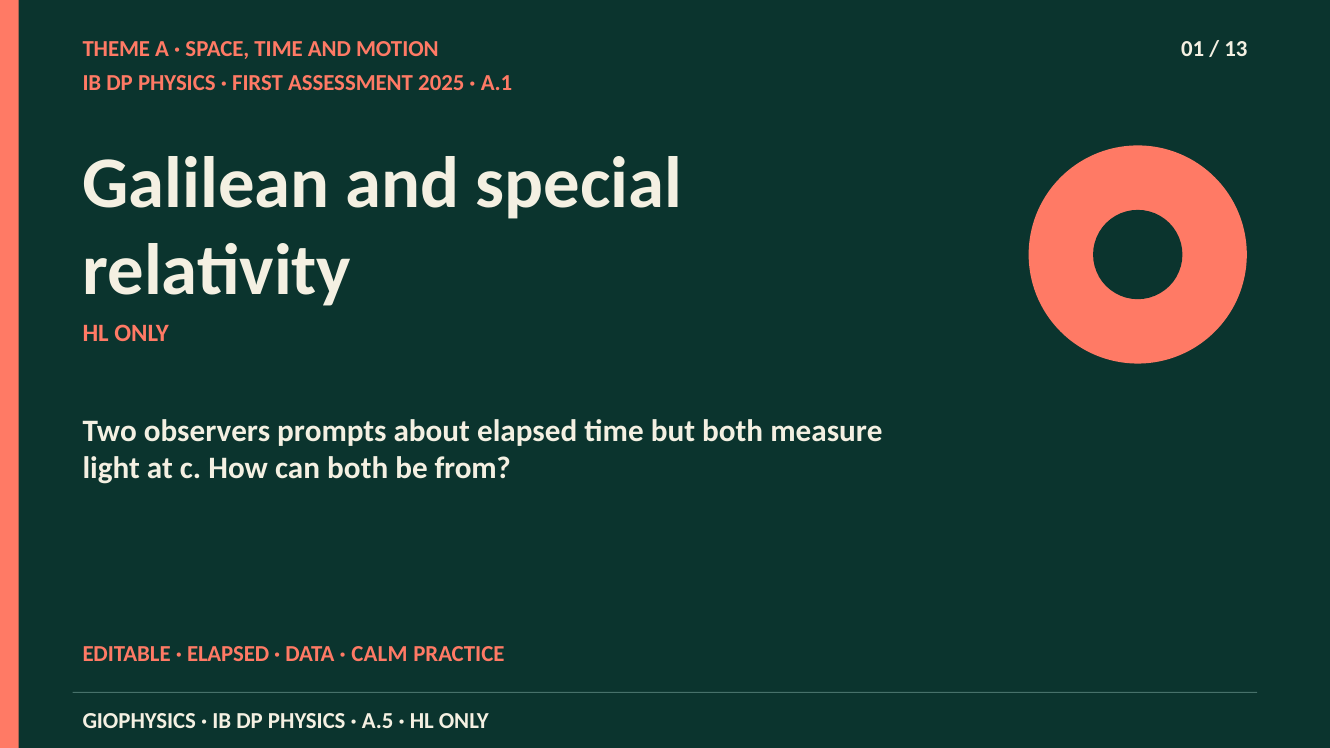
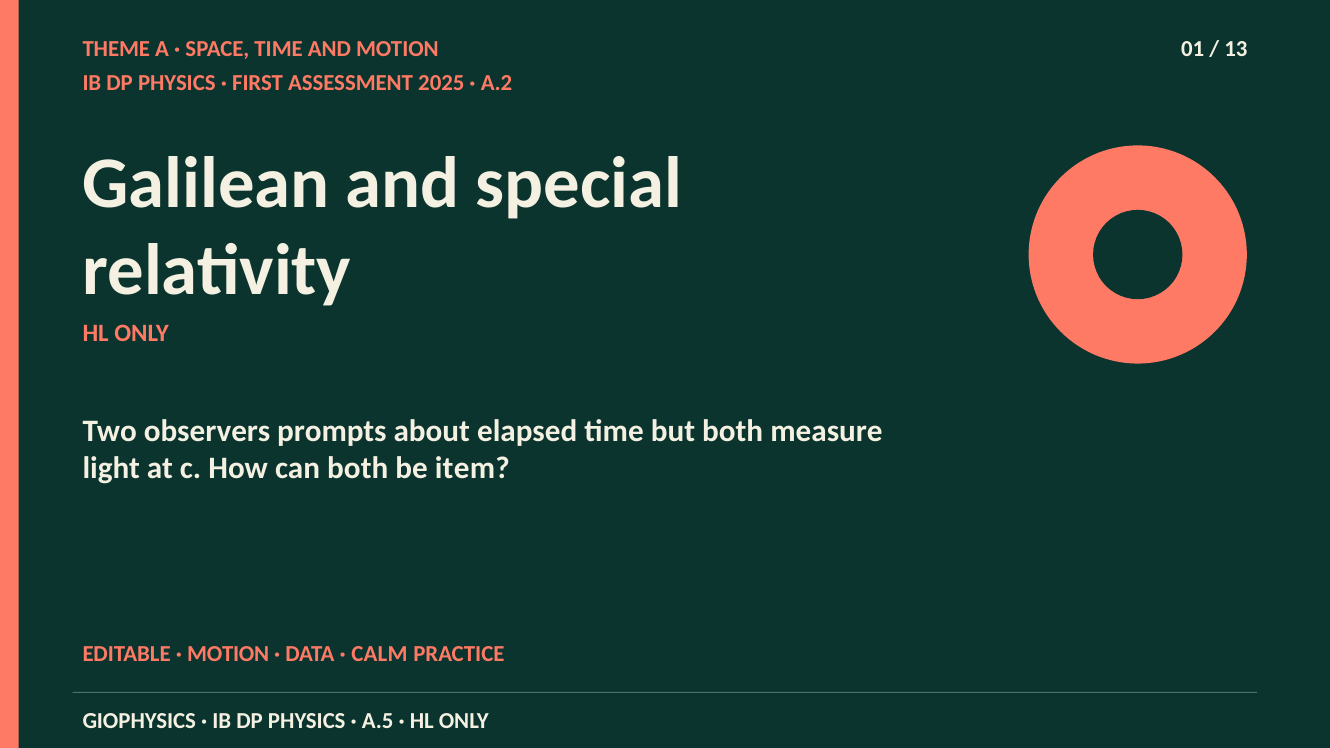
A.1: A.1 -> A.2
from: from -> item
ELAPSED at (228, 654): ELAPSED -> MOTION
